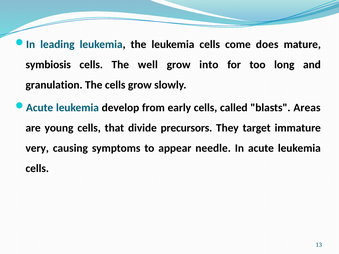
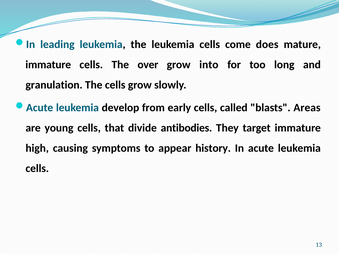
symbiosis at (48, 65): symbiosis -> immature
well: well -> over
precursors: precursors -> antibodies
very: very -> high
needle: needle -> history
